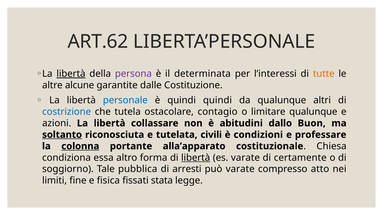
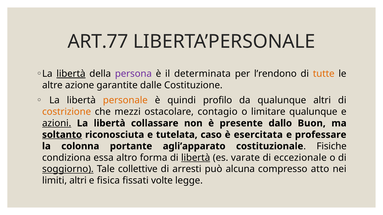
ART.62: ART.62 -> ART.77
l’interessi: l’interessi -> l’rendono
alcune: alcune -> azione
personale colour: blue -> orange
quindi quindi: quindi -> profilo
costrizione colour: blue -> orange
tutela: tutela -> mezzi
azioni underline: none -> present
abitudini: abitudini -> presente
civili: civili -> caso
condizioni: condizioni -> esercitata
colonna underline: present -> none
alla’apparato: alla’apparato -> agli’apparato
Chiesa: Chiesa -> Fisiche
certamente: certamente -> eccezionale
soggiorno underline: none -> present
pubblica: pubblica -> collettive
può varate: varate -> alcuna
limiti fine: fine -> altri
stata: stata -> volte
